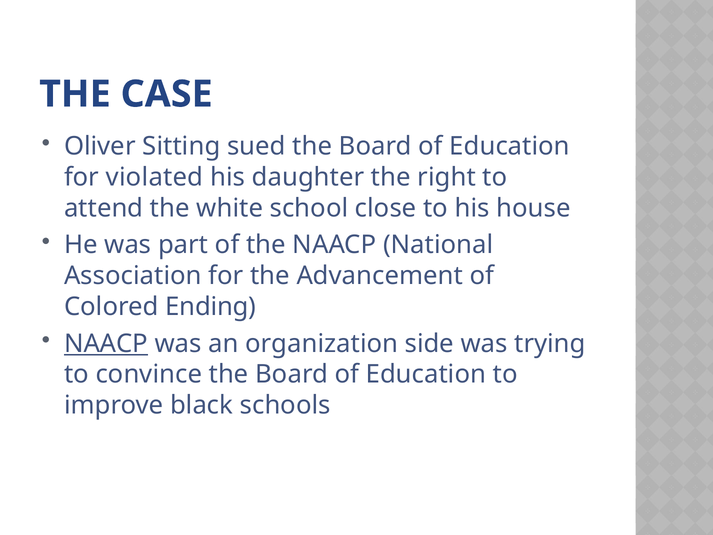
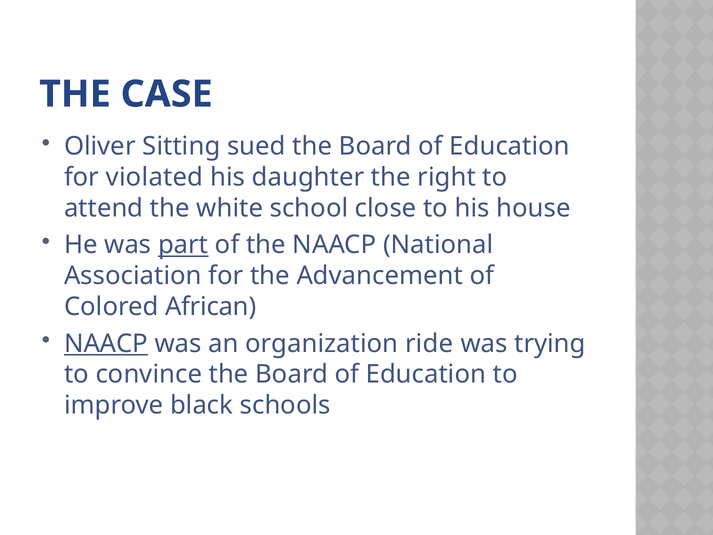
part underline: none -> present
Ending: Ending -> African
side: side -> ride
